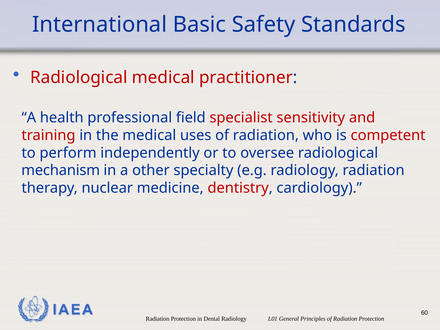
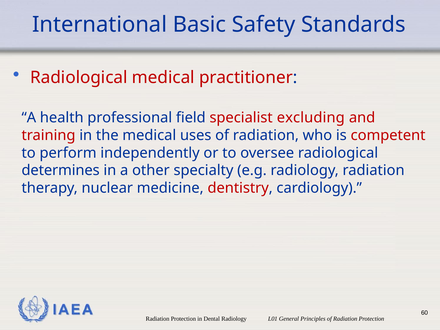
sensitivity: sensitivity -> excluding
mechanism: mechanism -> determines
